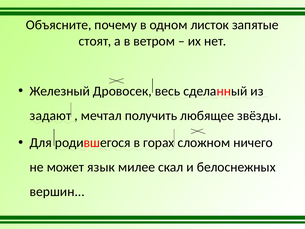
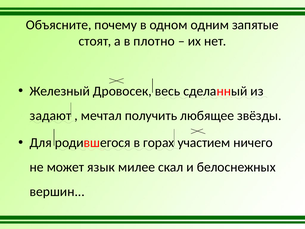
листок: листок -> одним
ветром: ветром -> плотно
сложном: сложном -> участием
